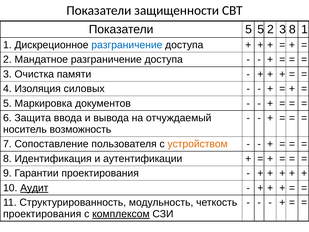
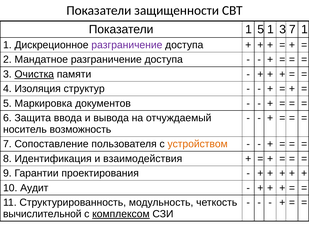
Показатели 5: 5 -> 1
5 2: 2 -> 1
3 8: 8 -> 7
разграничение at (127, 45) colour: blue -> purple
Очистка underline: none -> present
силовых: силовых -> структур
аутентификации: аутентификации -> взаимодействия
Аудит underline: present -> none
проектирования at (42, 214): проектирования -> вычислительной
